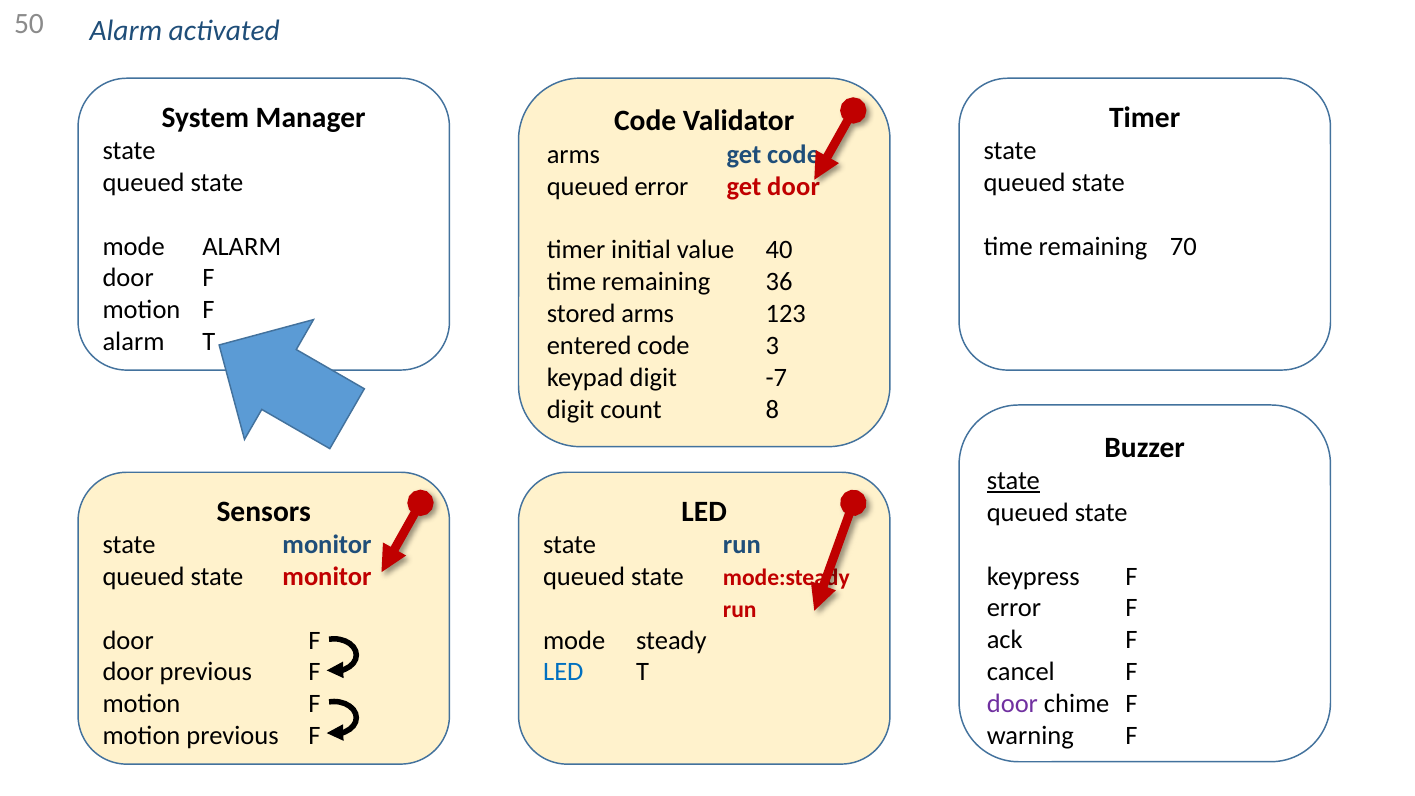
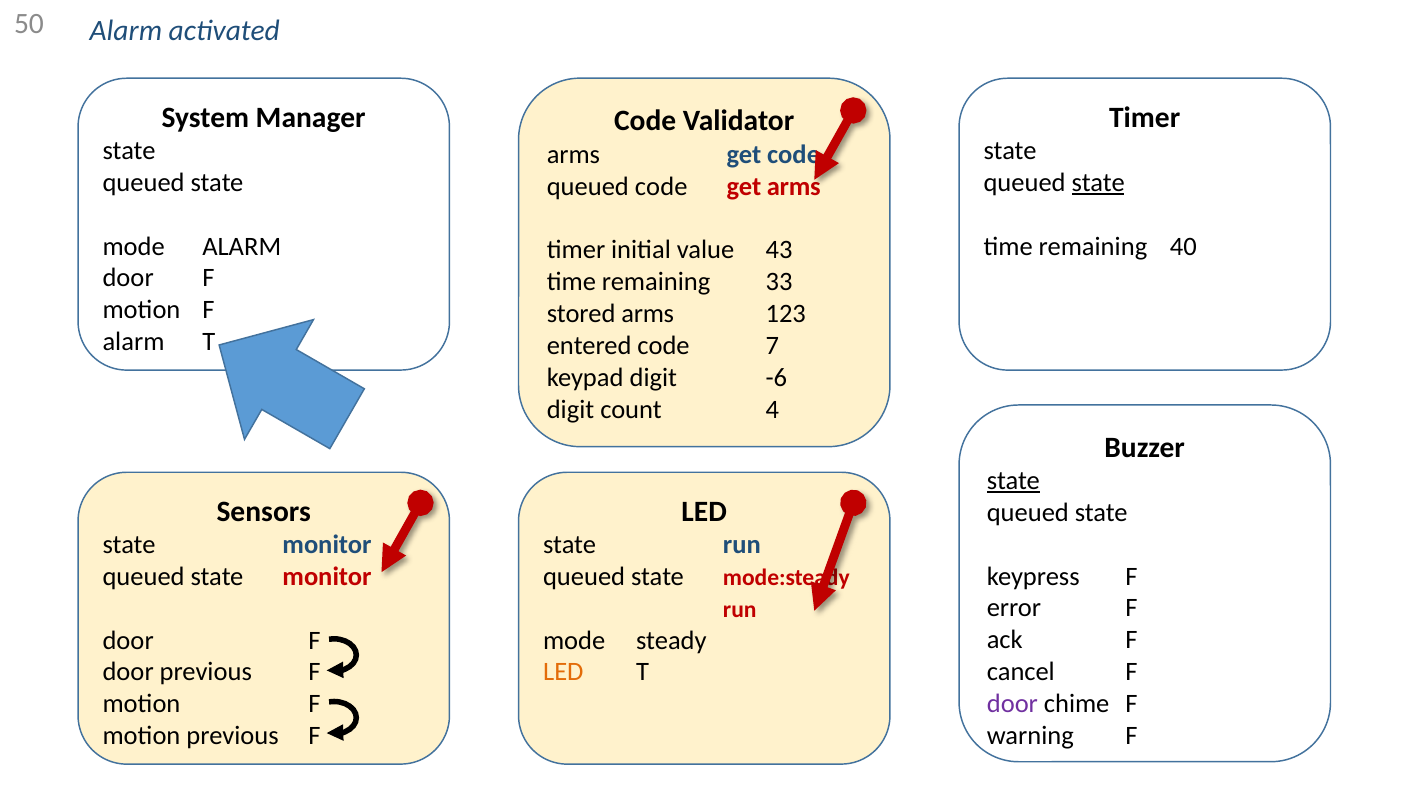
state at (1098, 183) underline: none -> present
queued error: error -> code
get door: door -> arms
70: 70 -> 40
40: 40 -> 43
36: 36 -> 33
3: 3 -> 7
-7: -7 -> -6
8: 8 -> 4
LED at (563, 672) colour: blue -> orange
